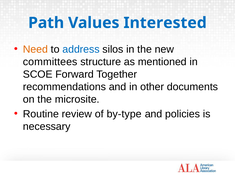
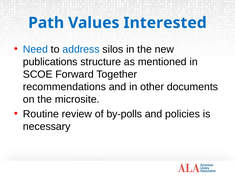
Need colour: orange -> blue
committees: committees -> publications
by-type: by-type -> by-polls
